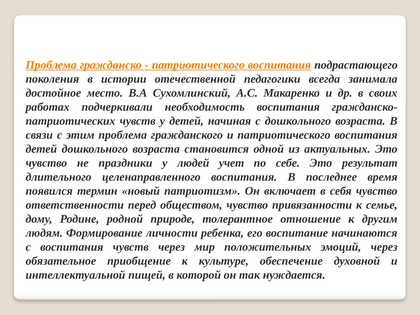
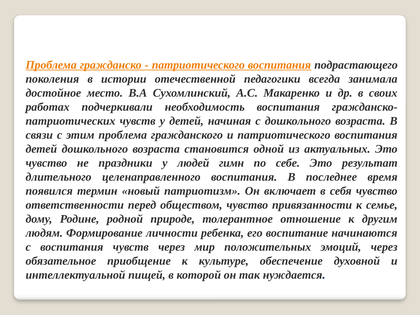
учет: учет -> гимн
